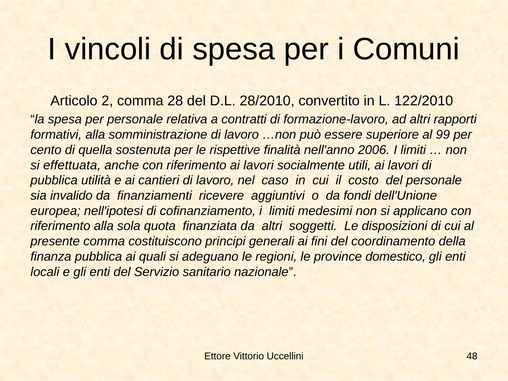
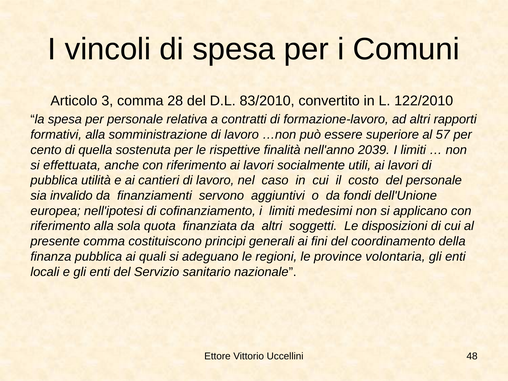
2: 2 -> 3
28/2010: 28/2010 -> 83/2010
99: 99 -> 57
2006: 2006 -> 2039
ricevere: ricevere -> servono
domestico: domestico -> volontaria
